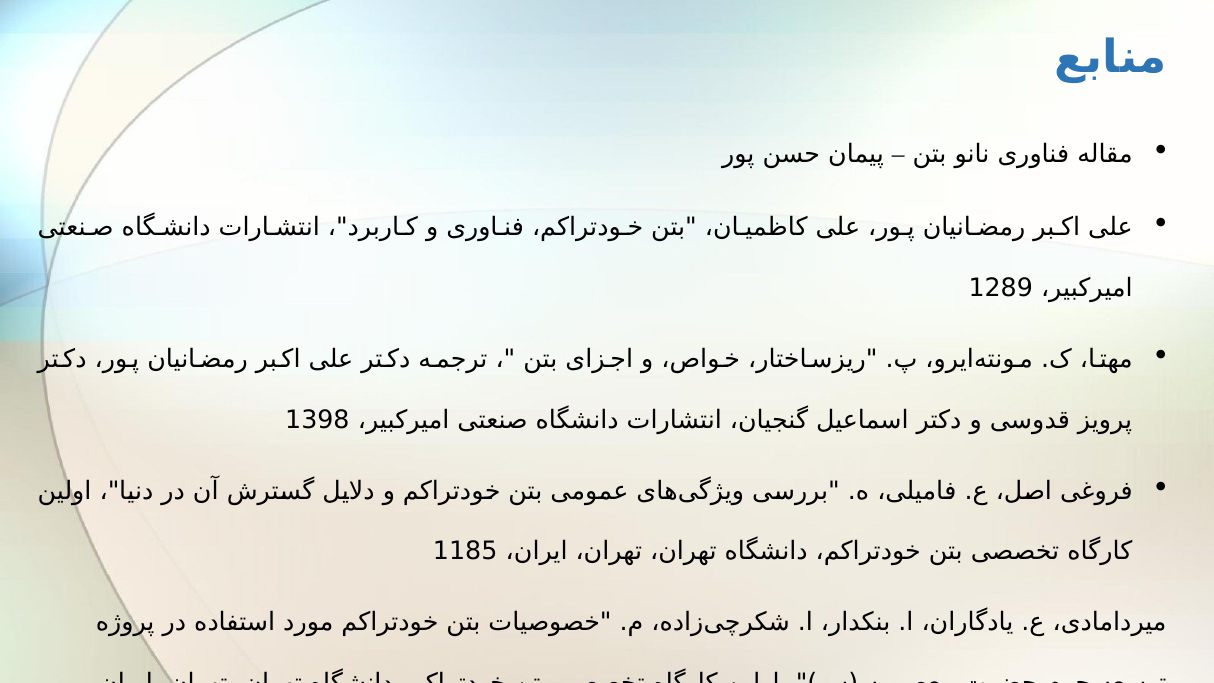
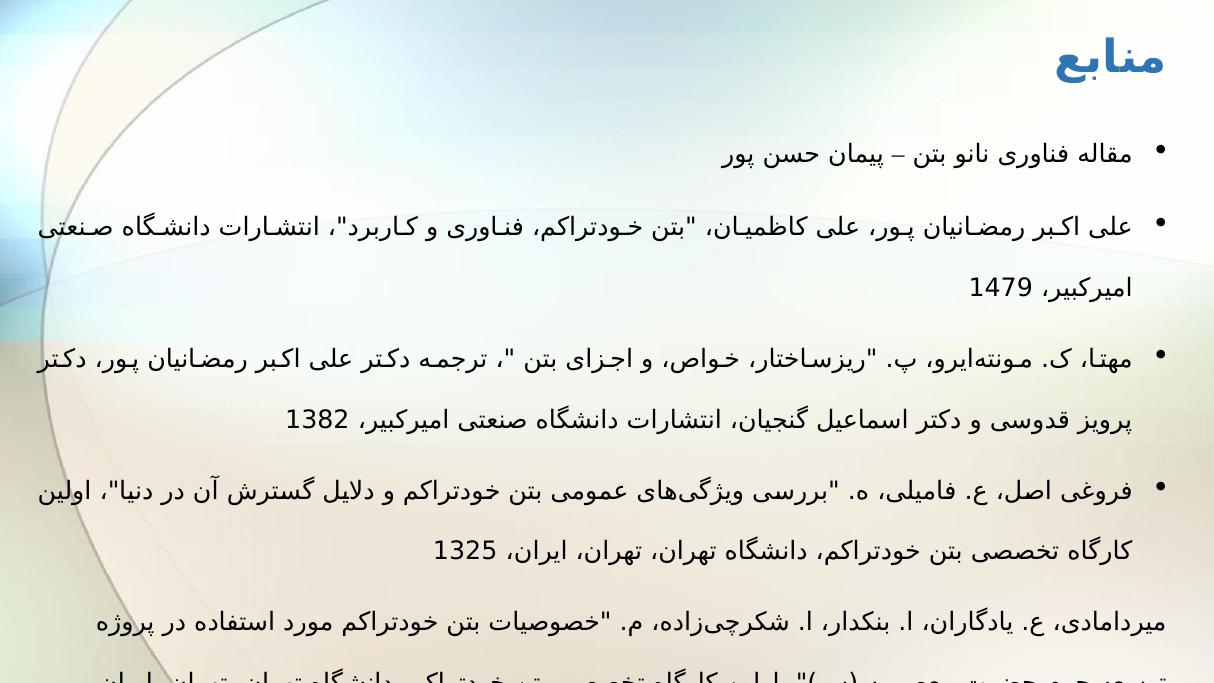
1289: 1289 -> 1479
1398: 1398 -> 1382
1185: 1185 -> 1325
